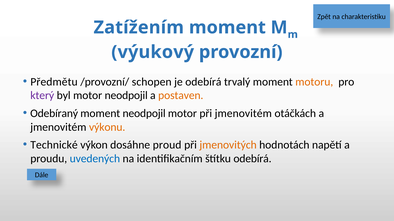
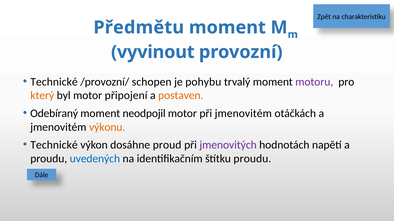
Zatížením: Zatížením -> Předmětu
výukový: výukový -> vyvinout
Předmětu at (54, 82): Předmětu -> Technické
je odebírá: odebírá -> pohybu
motoru colour: orange -> purple
který colour: purple -> orange
motor neodpojil: neodpojil -> připojení
jmenovitých colour: orange -> purple
štítku odebírá: odebírá -> proudu
